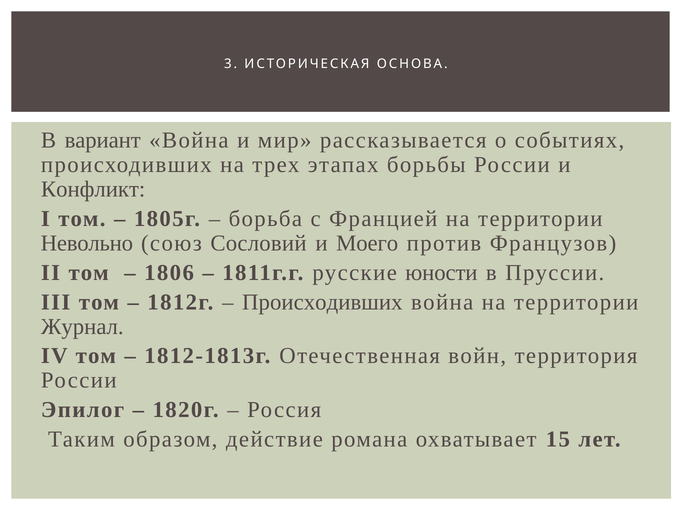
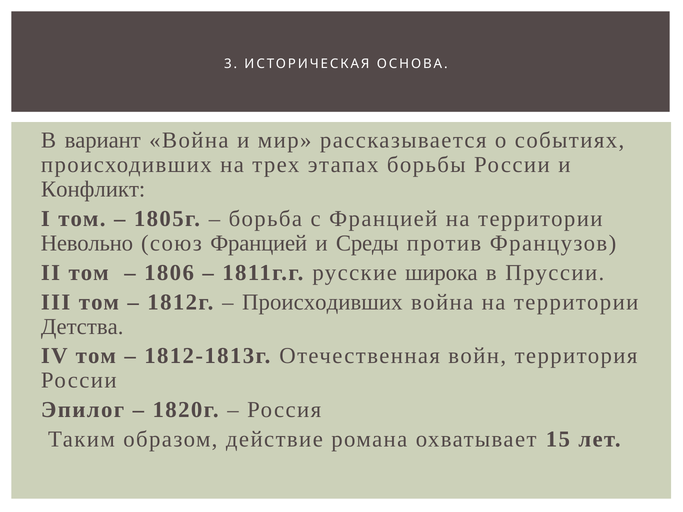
союз Сословий: Сословий -> Францией
Моего: Моего -> Среды
юности: юности -> широка
Журнал: Журнал -> Детства
